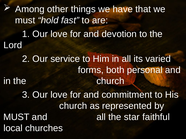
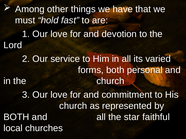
MUST at (16, 117): MUST -> BOTH
